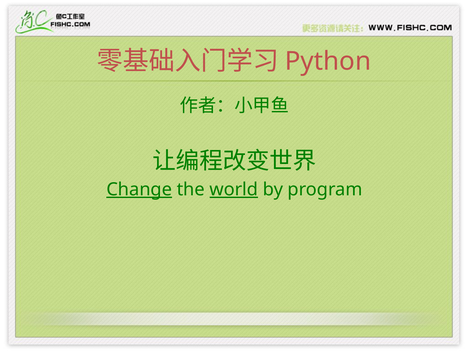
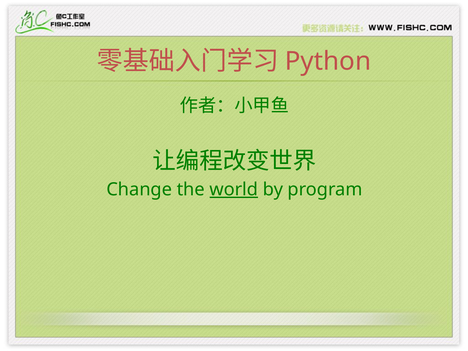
Change underline: present -> none
